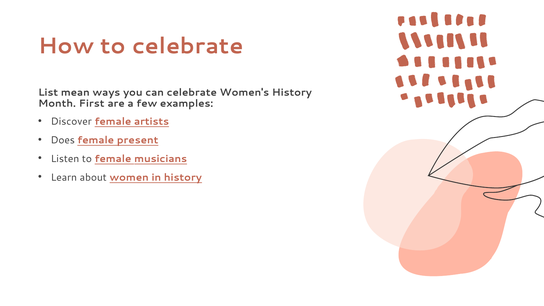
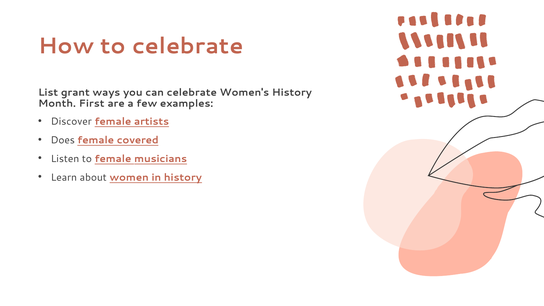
mean: mean -> grant
present: present -> covered
